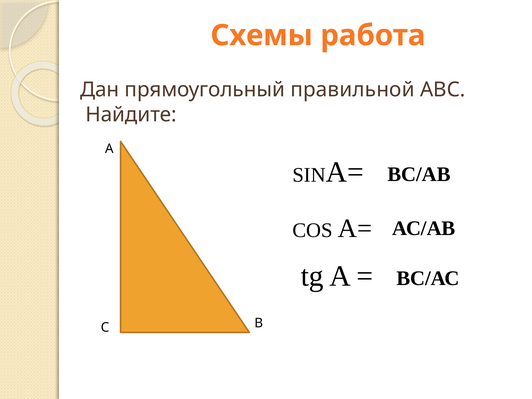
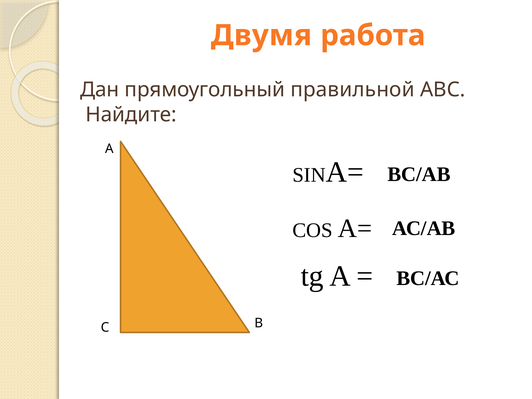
Схемы: Схемы -> Двумя
